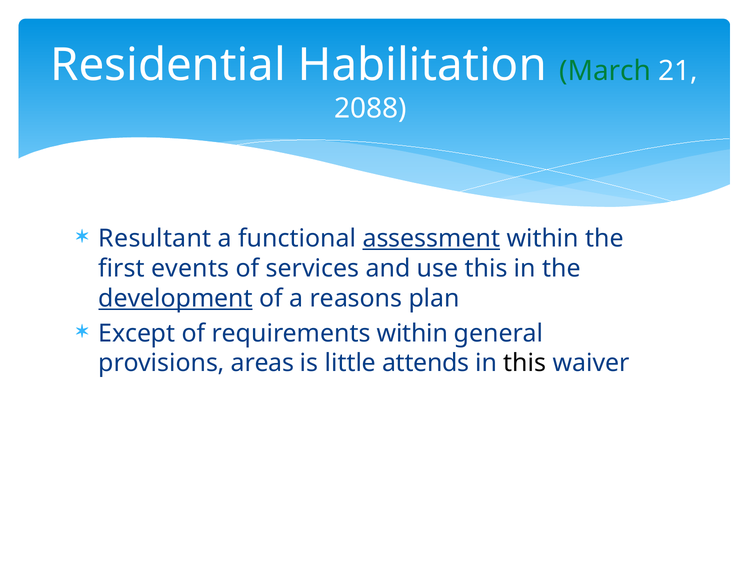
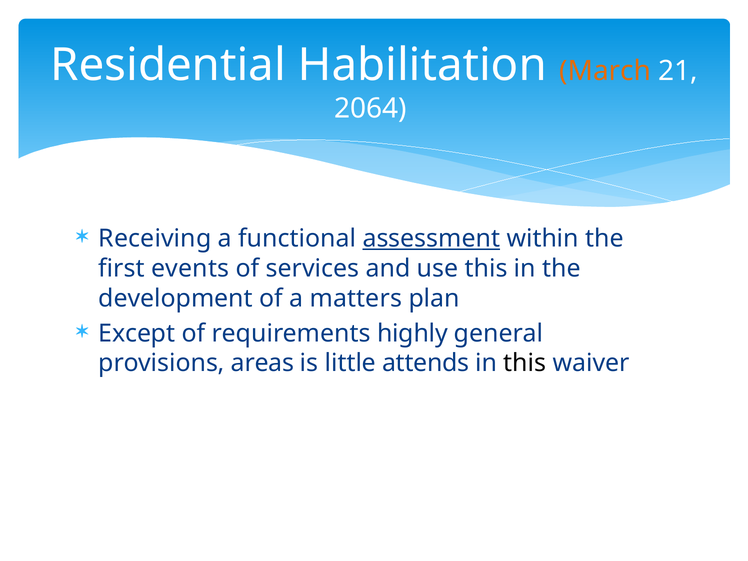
March colour: green -> orange
2088: 2088 -> 2064
Resultant: Resultant -> Receiving
development underline: present -> none
reasons: reasons -> matters
requirements within: within -> highly
